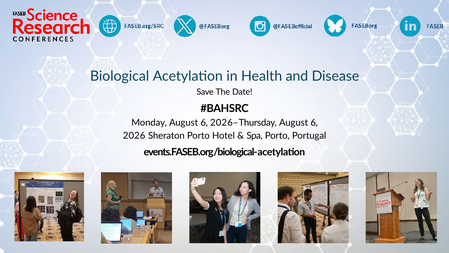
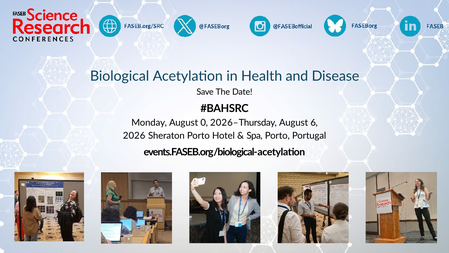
Monday August 6: 6 -> 0
